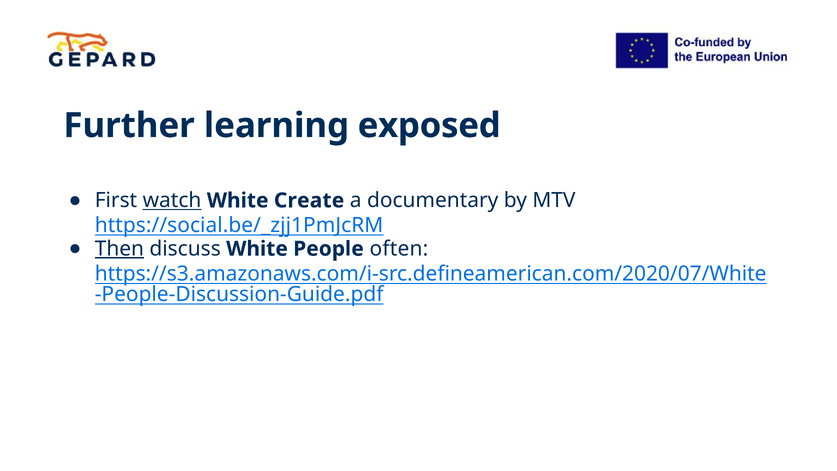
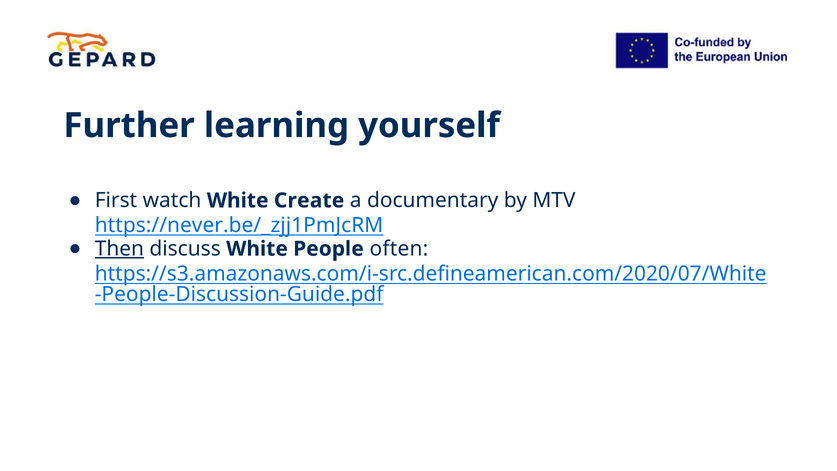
exposed: exposed -> yourself
watch underline: present -> none
https://social.be/_zjj1PmJcRM: https://social.be/_zjj1PmJcRM -> https://never.be/_zjj1PmJcRM
